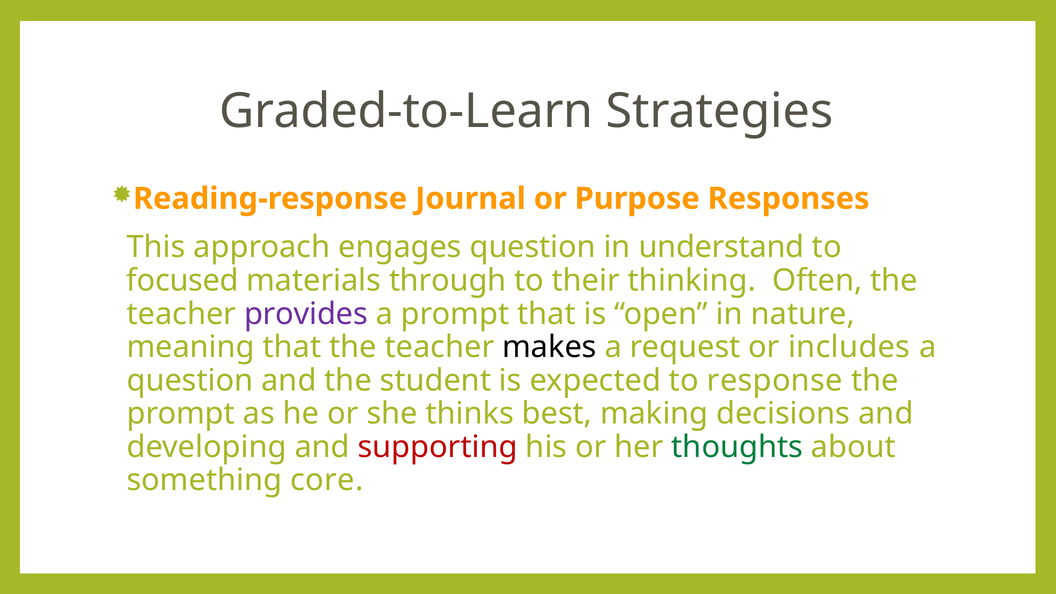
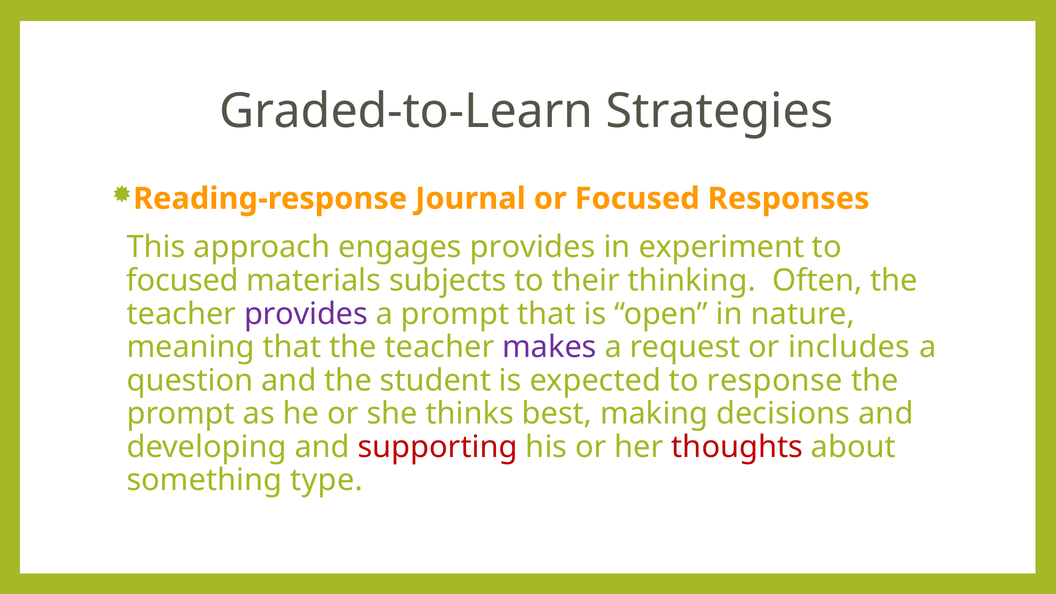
or Purpose: Purpose -> Focused
engages question: question -> provides
understand: understand -> experiment
through: through -> subjects
makes colour: black -> purple
thoughts colour: green -> red
core: core -> type
